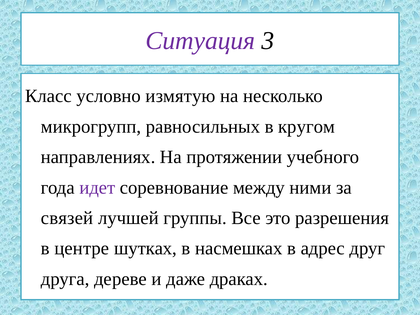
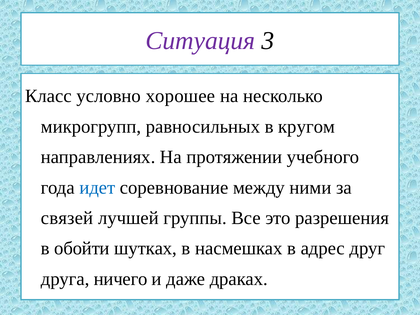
измятую: измятую -> хорошее
идет colour: purple -> blue
центре: центре -> обойти
дереве: дереве -> ничего
